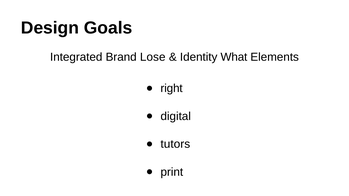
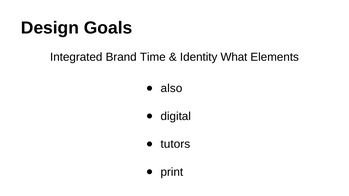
Lose: Lose -> Time
right: right -> also
